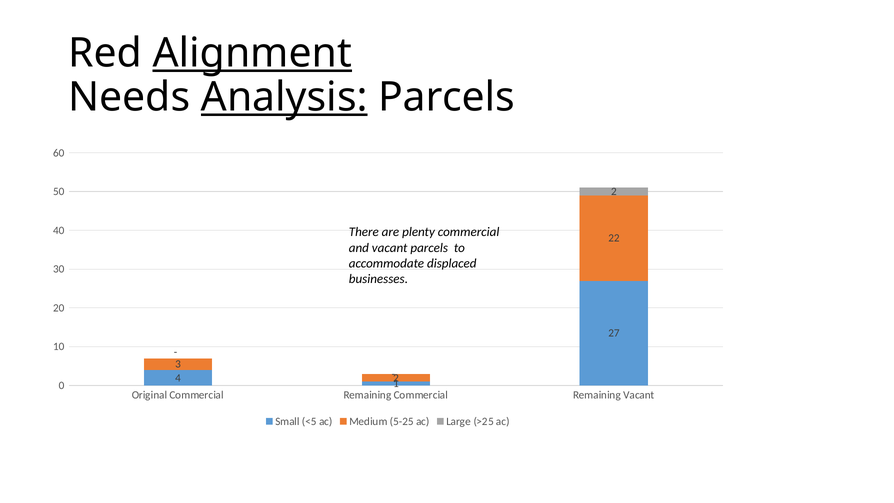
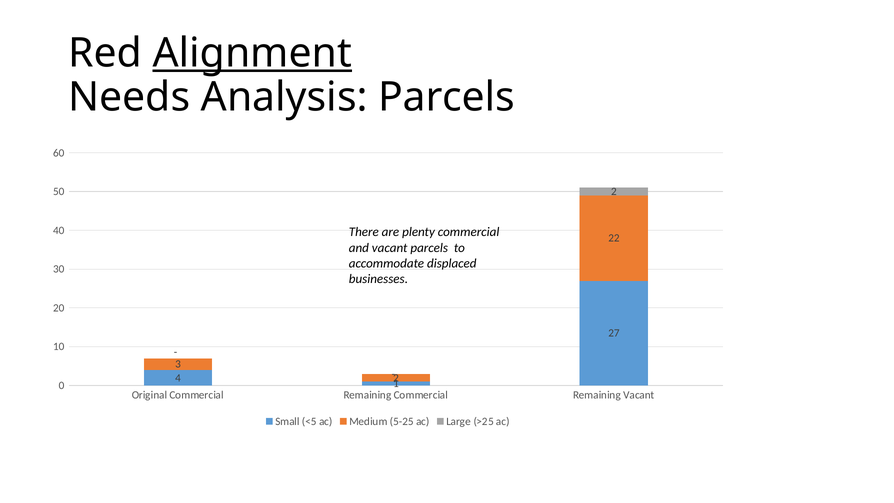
Analysis underline: present -> none
